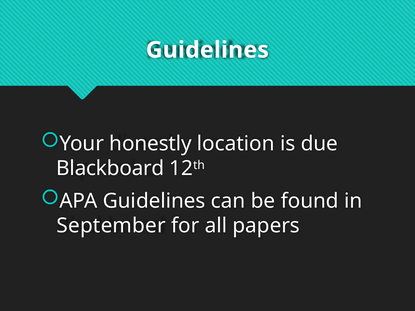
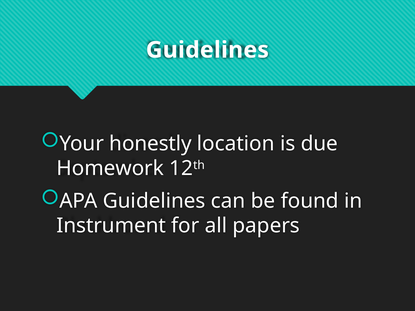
Blackboard: Blackboard -> Homework
September: September -> Instrument
